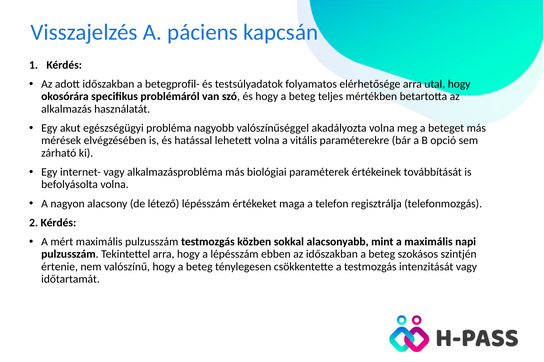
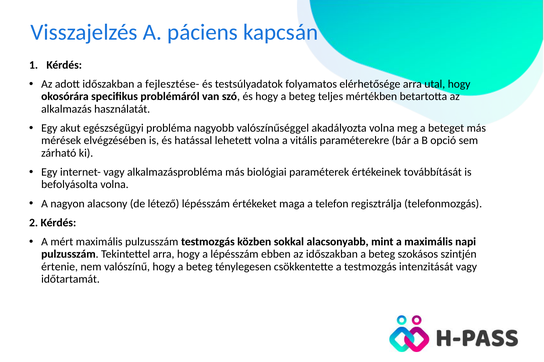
betegprofil-: betegprofil- -> fejlesztése-
